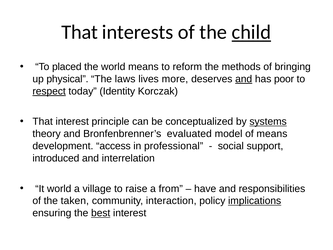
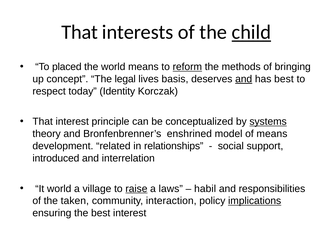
reform underline: none -> present
physical: physical -> concept
laws: laws -> legal
more: more -> basis
has poor: poor -> best
respect underline: present -> none
evaluated: evaluated -> enshrined
access: access -> related
professional: professional -> relationships
raise underline: none -> present
from: from -> laws
have: have -> habil
best at (101, 213) underline: present -> none
